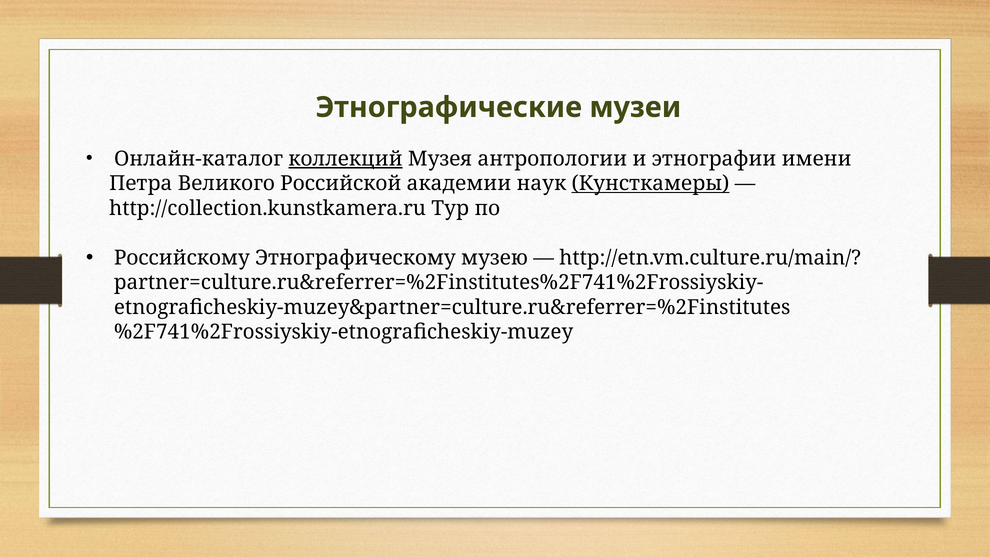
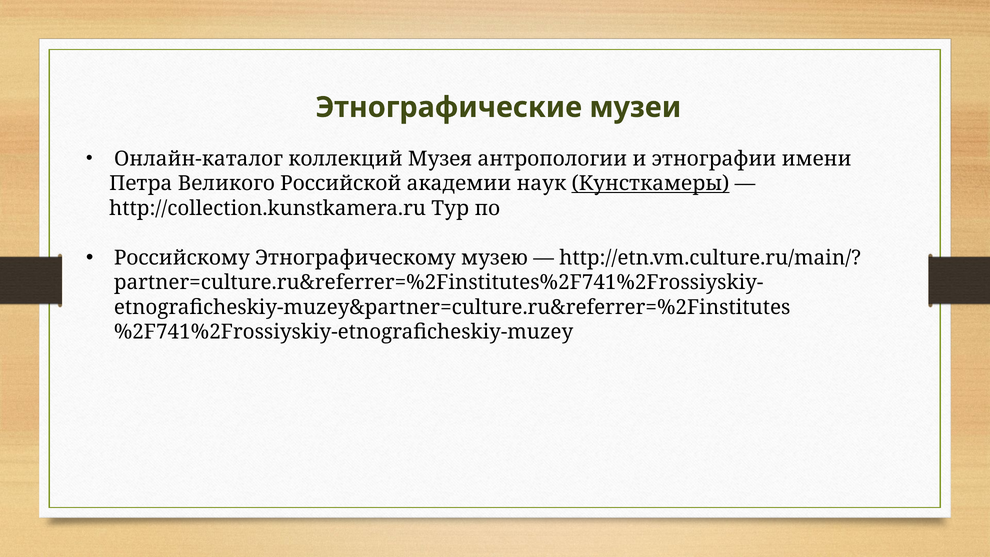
коллекций underline: present -> none
